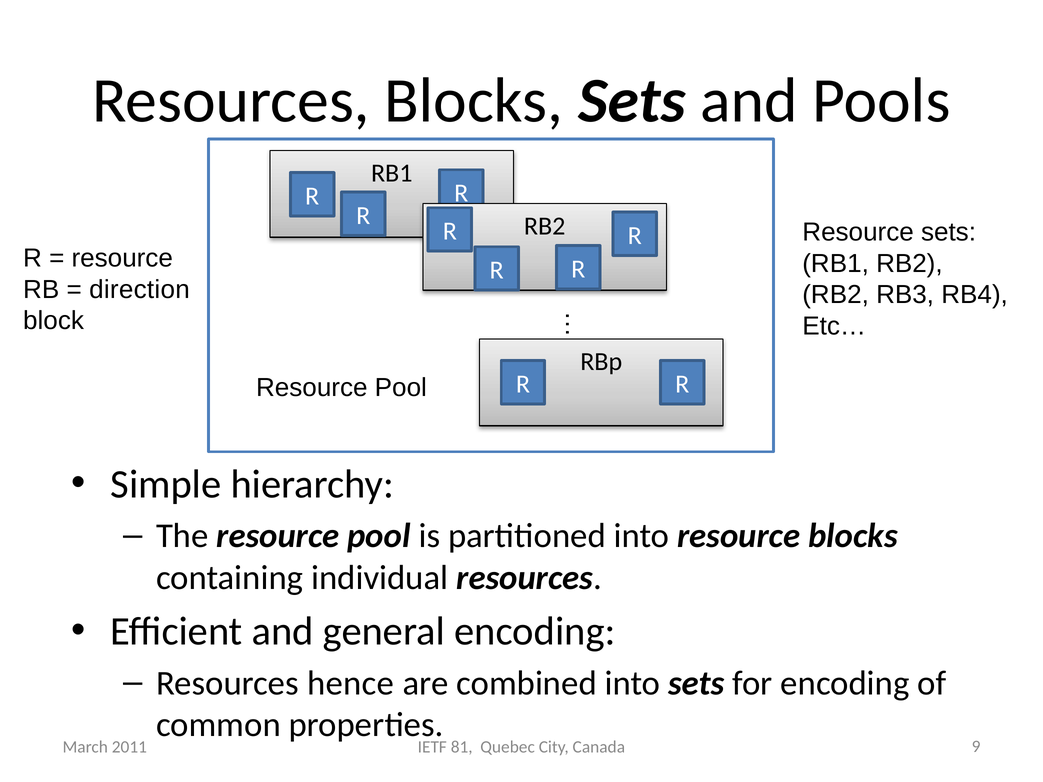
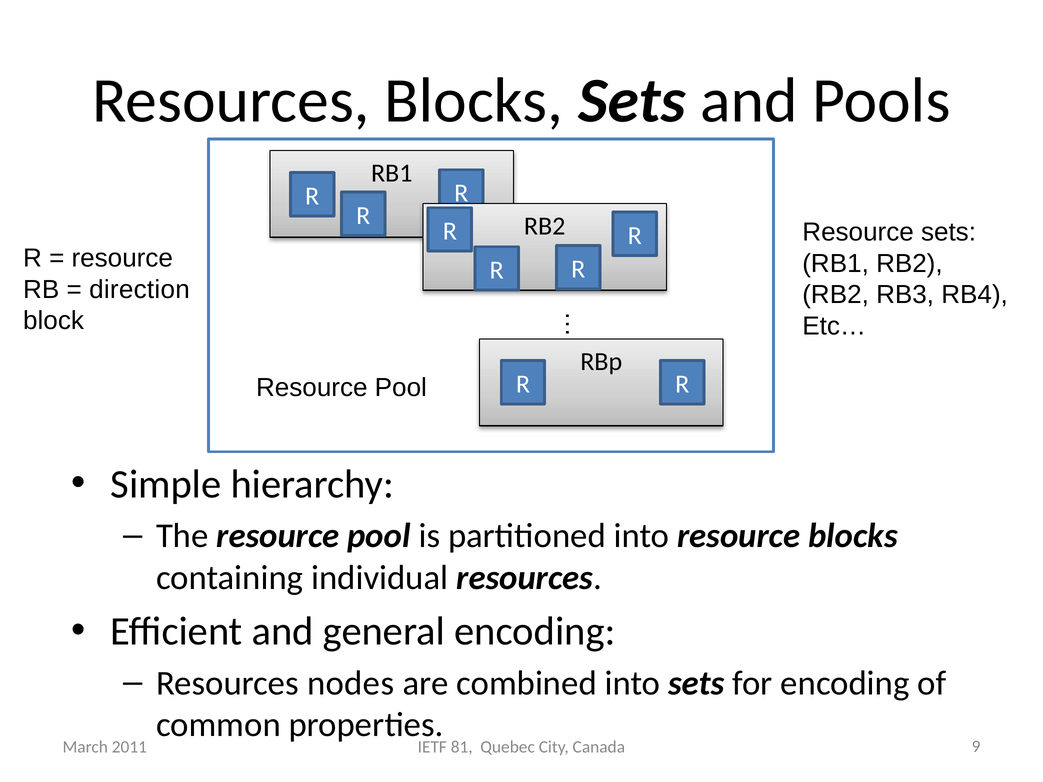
hence: hence -> nodes
